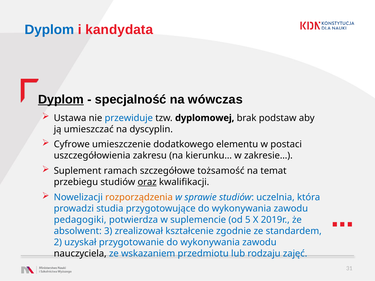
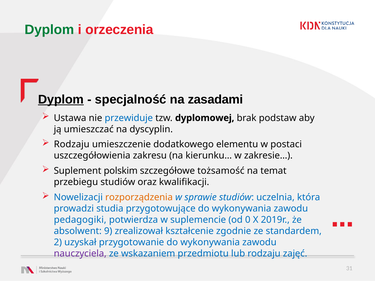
Dyplom at (49, 30) colour: blue -> green
kandydata: kandydata -> orzeczenia
wówczas: wówczas -> zasadami
Cyfrowe at (72, 144): Cyfrowe -> Rodzaju
ramach: ramach -> polskim
oraz underline: present -> none
5: 5 -> 0
3: 3 -> 9
nauczyciela colour: black -> purple
